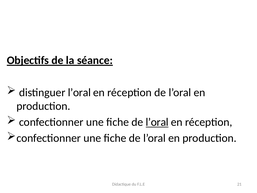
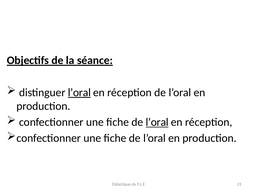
l’oral at (79, 92) underline: none -> present
